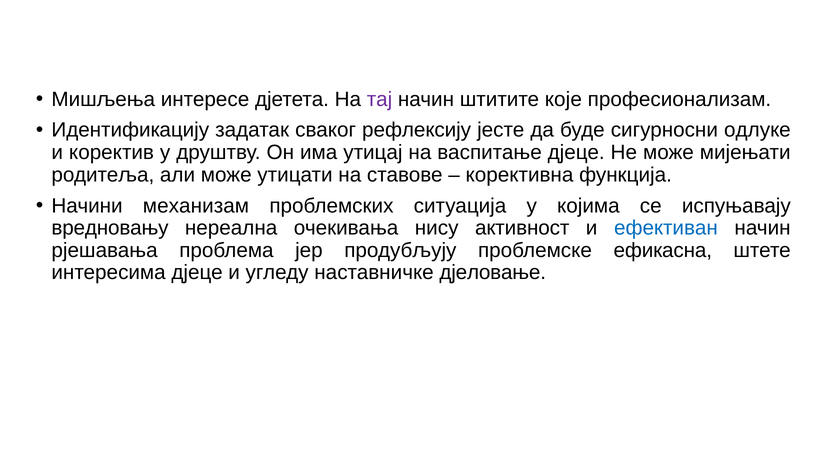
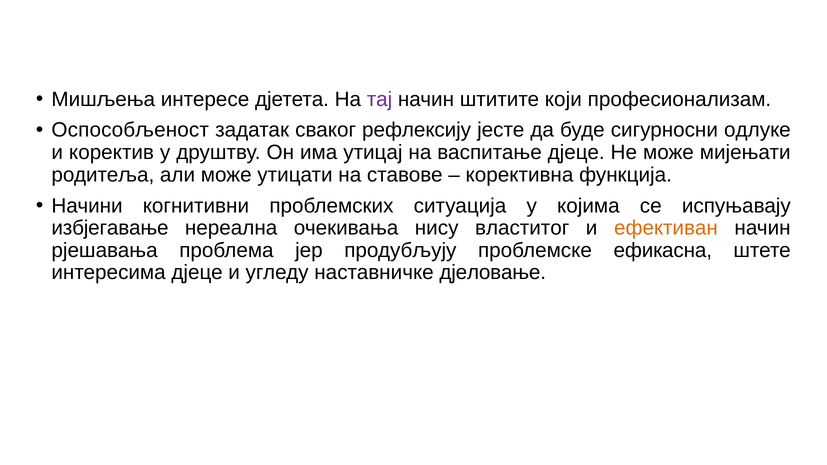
које: које -> који
Идентификацију: Идентификацију -> Оспособљеност
механизам: механизам -> когнитивни
вредновању: вредновању -> избјегавање
активност: активност -> властитог
ефективан colour: blue -> orange
